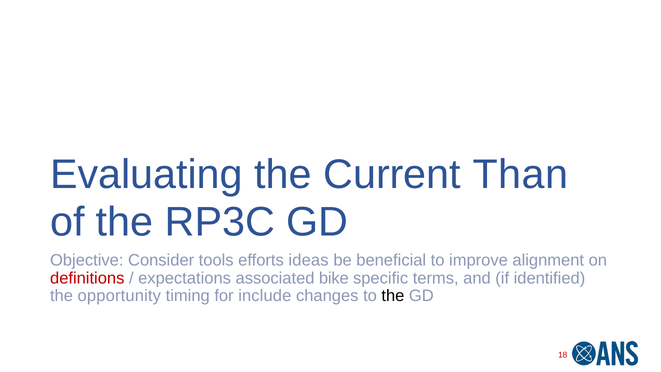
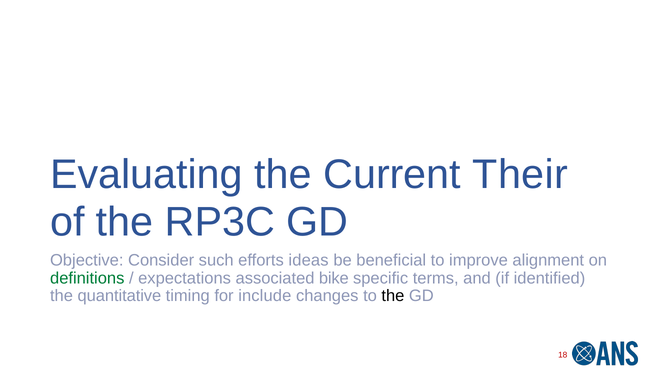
Than: Than -> Their
tools: tools -> such
definitions colour: red -> green
opportunity: opportunity -> quantitative
